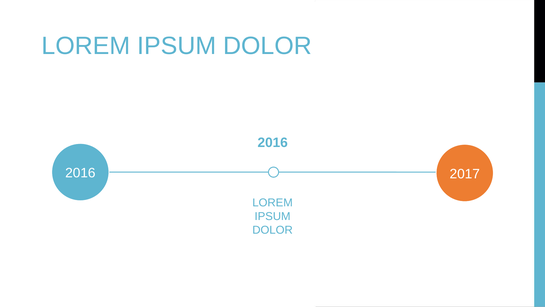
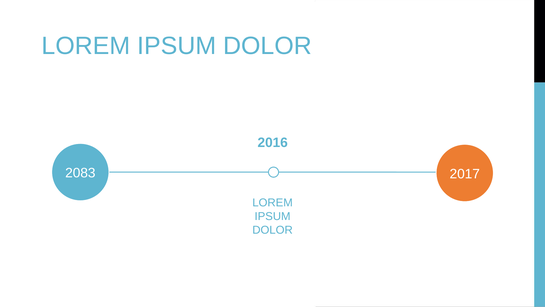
2016 at (80, 173): 2016 -> 2083
